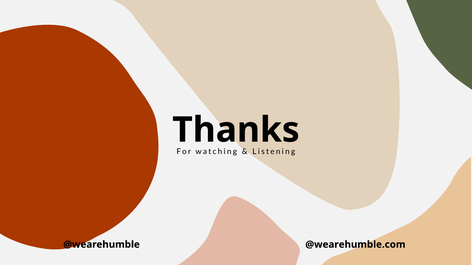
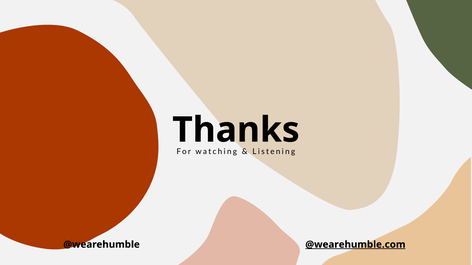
@wearehumble.com underline: none -> present
